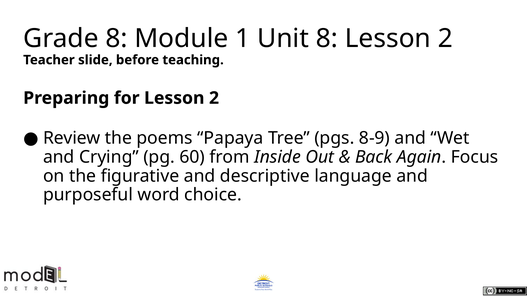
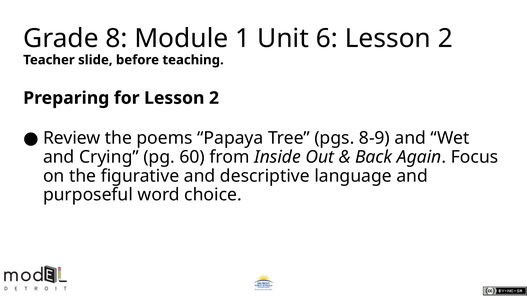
Unit 8: 8 -> 6
